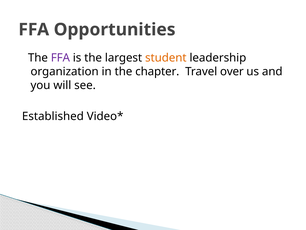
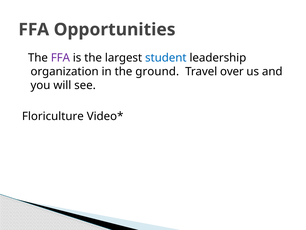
student colour: orange -> blue
chapter: chapter -> ground
Established: Established -> Floriculture
